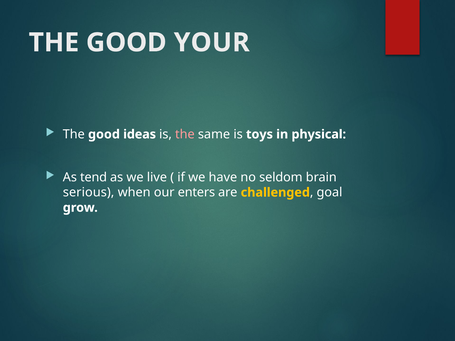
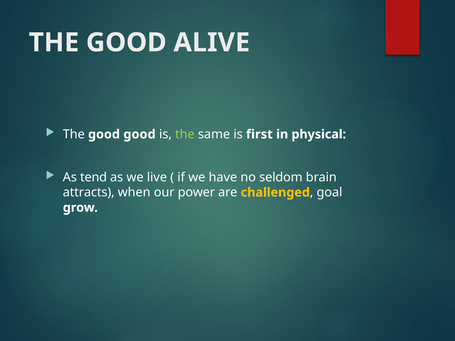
YOUR: YOUR -> ALIVE
good ideas: ideas -> good
the at (185, 134) colour: pink -> light green
toys: toys -> first
serious: serious -> attracts
enters: enters -> power
